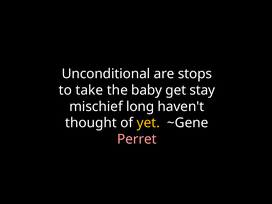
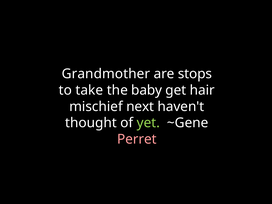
Unconditional: Unconditional -> Grandmother
stay: stay -> hair
long: long -> next
yet colour: yellow -> light green
